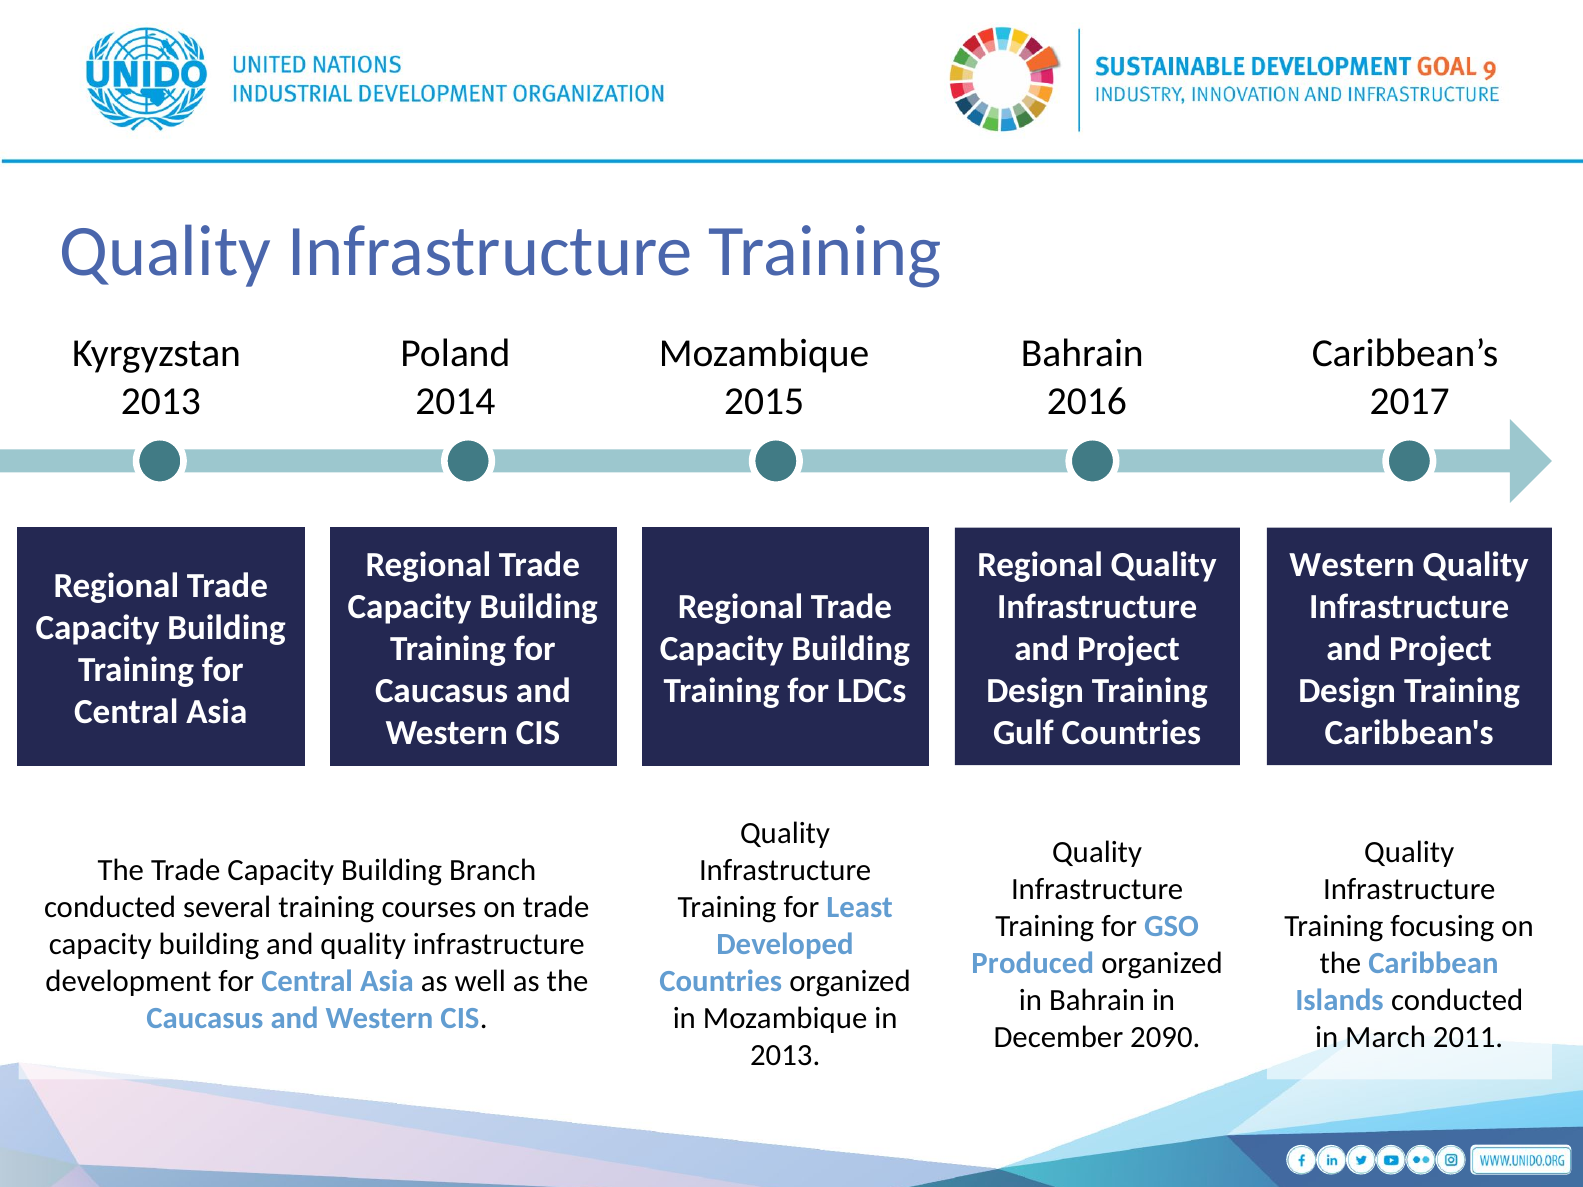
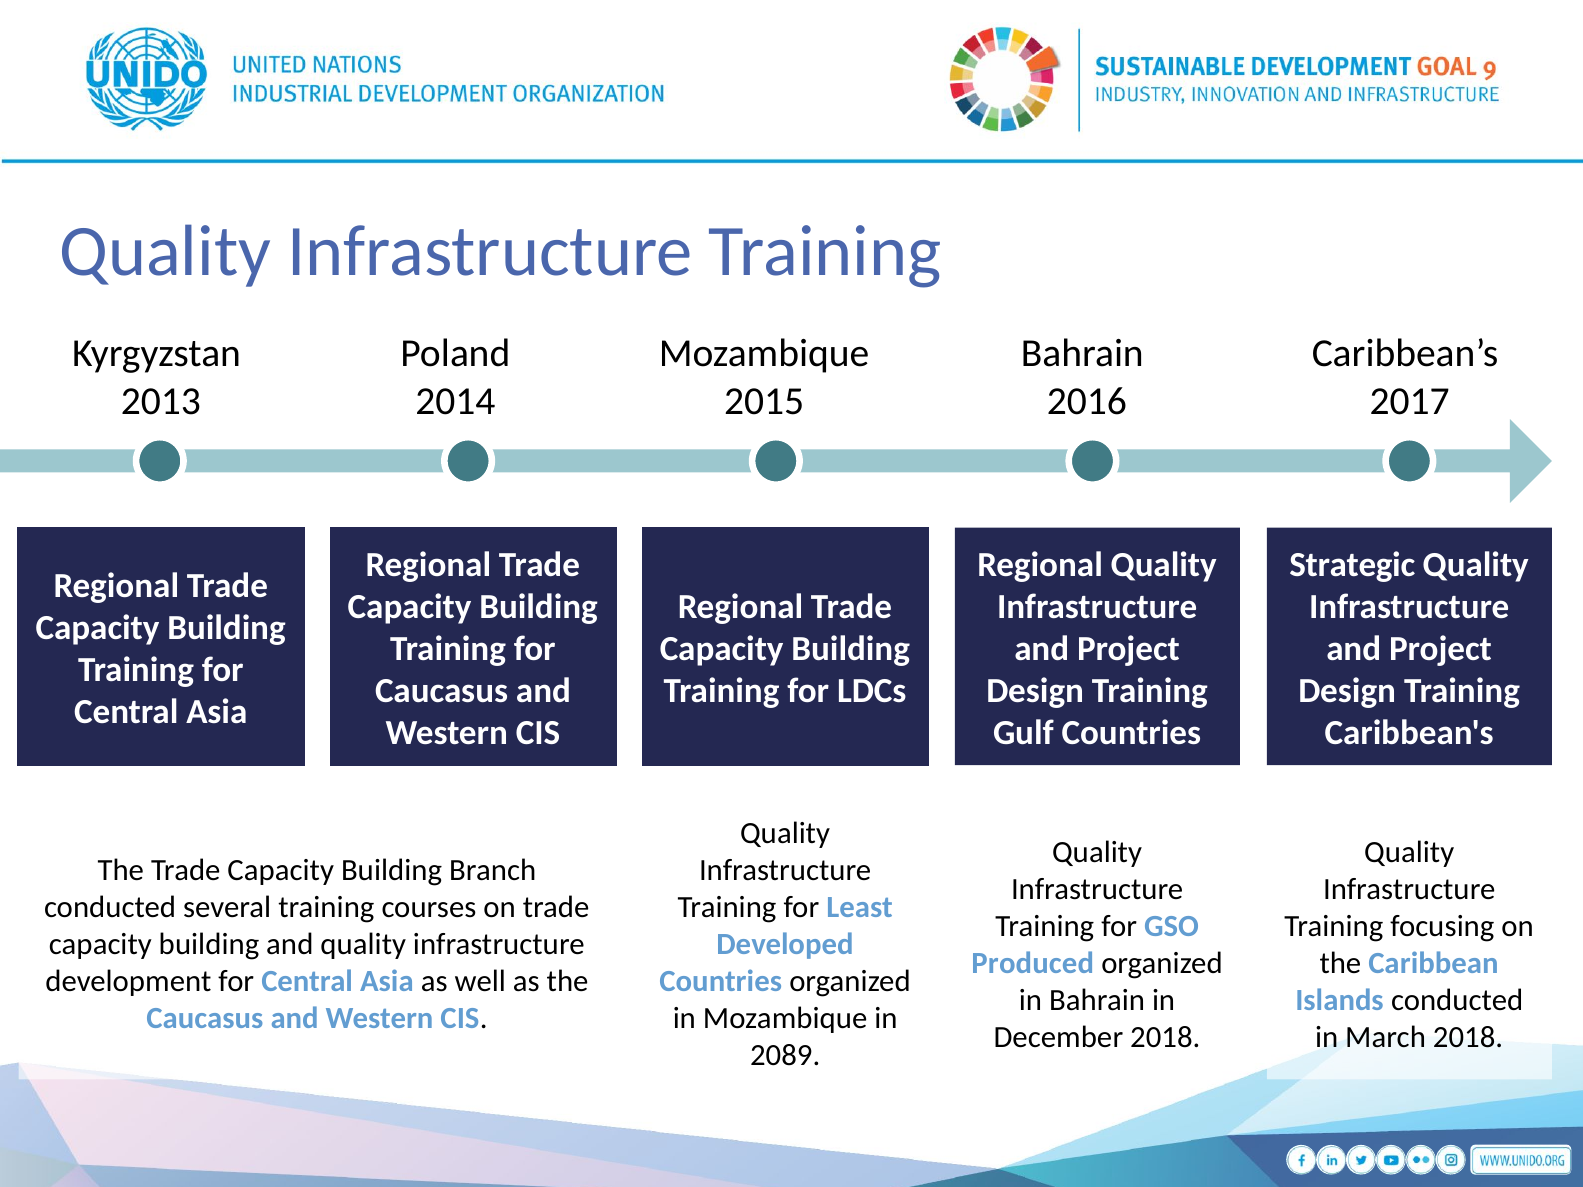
Western at (1352, 565): Western -> Strategic
December 2090: 2090 -> 2018
March 2011: 2011 -> 2018
2013 at (785, 1056): 2013 -> 2089
